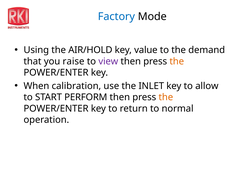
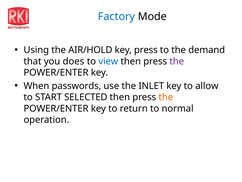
key value: value -> press
raise: raise -> does
view colour: purple -> blue
the at (177, 61) colour: orange -> purple
calibration: calibration -> passwords
PERFORM: PERFORM -> SELECTED
